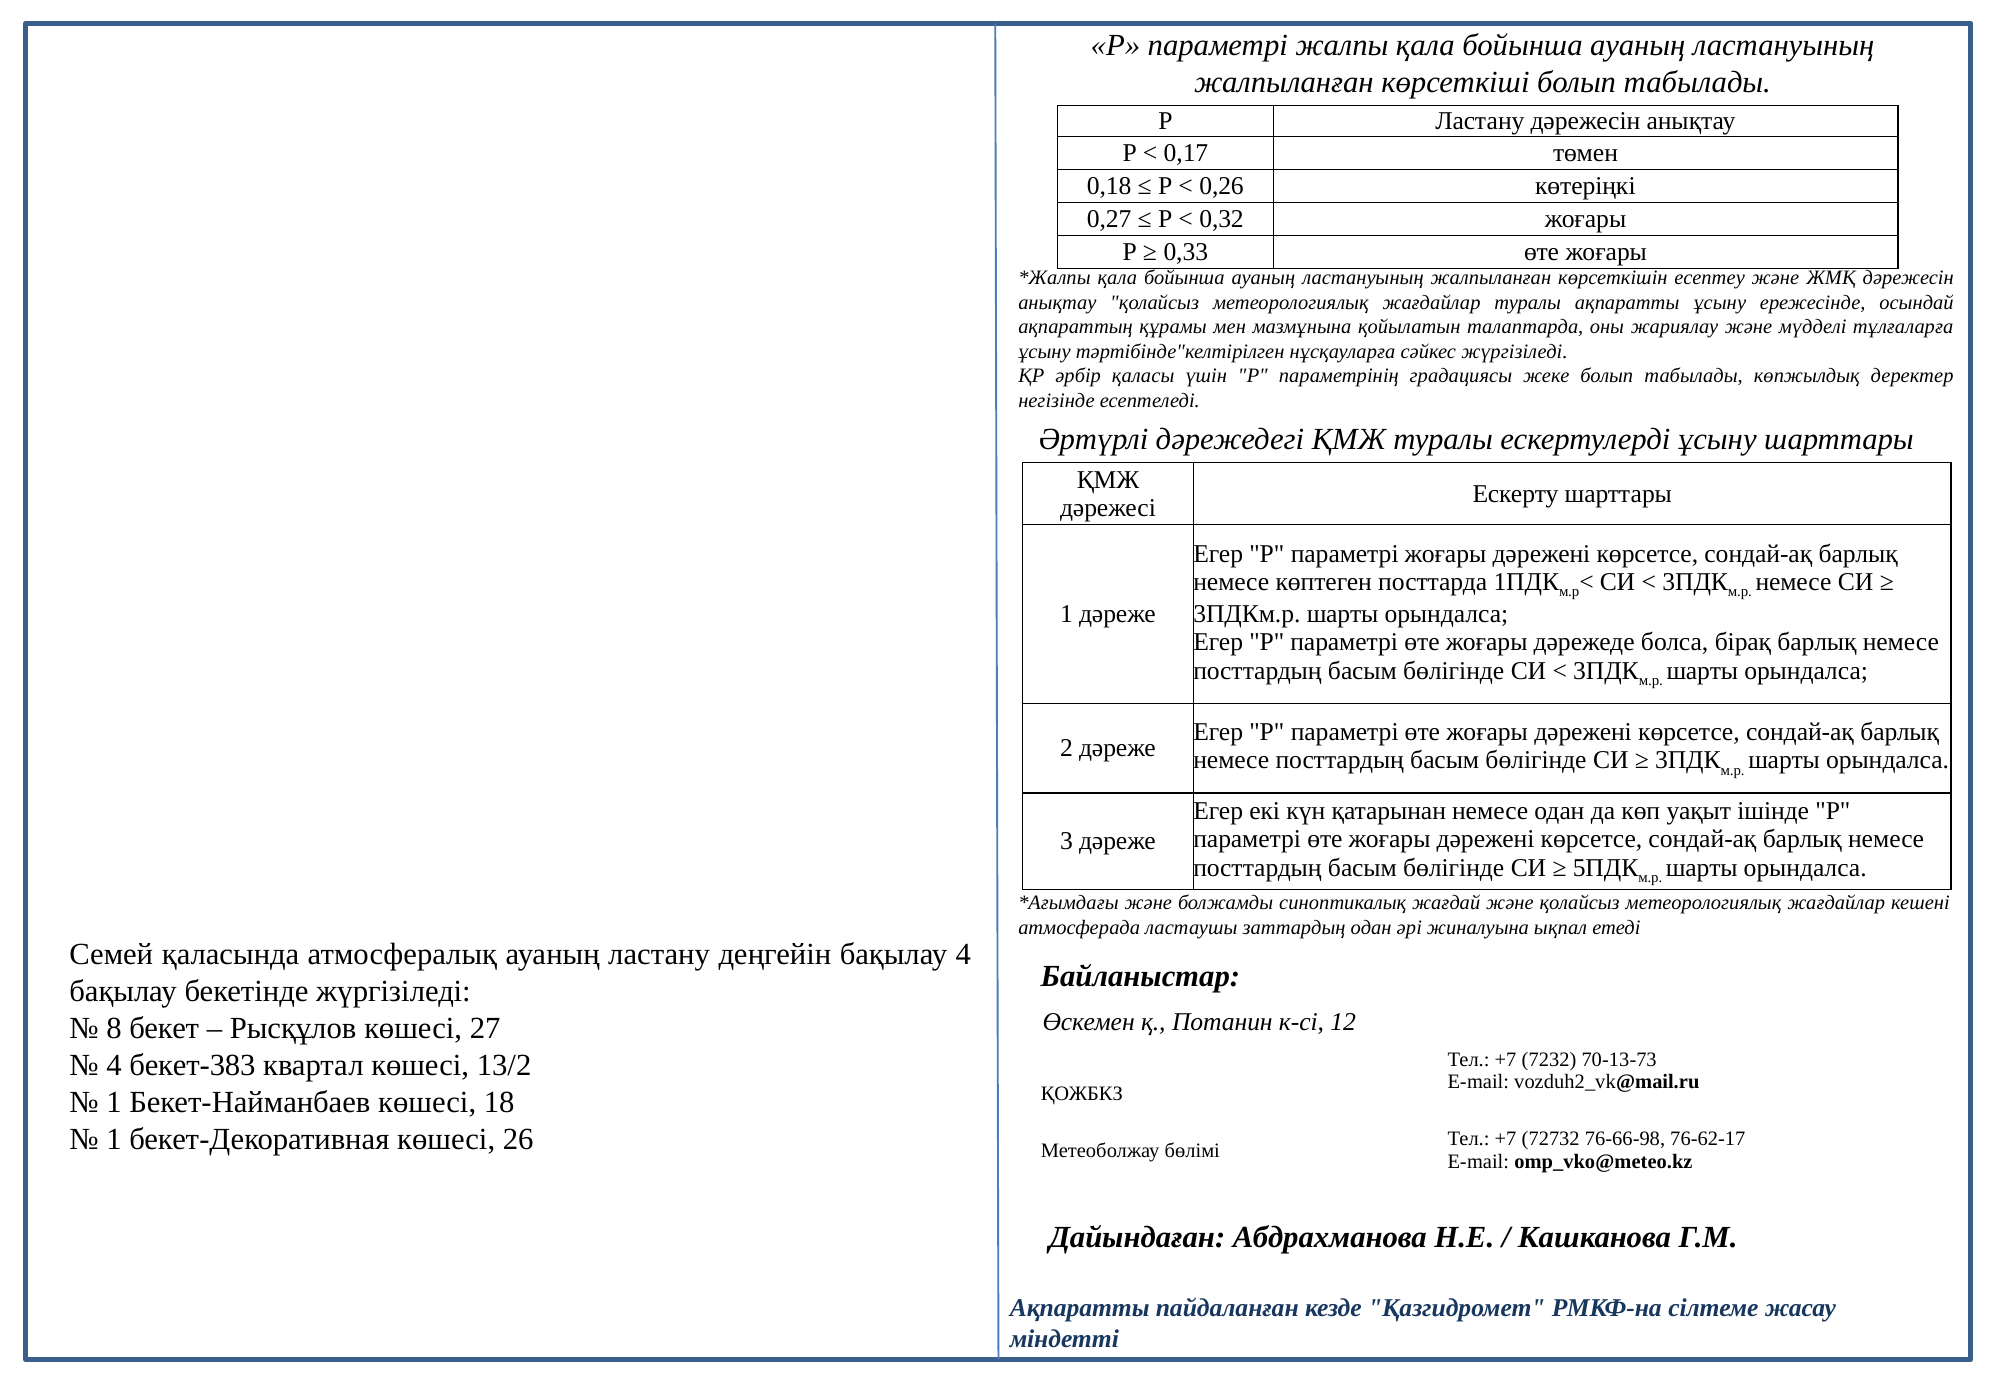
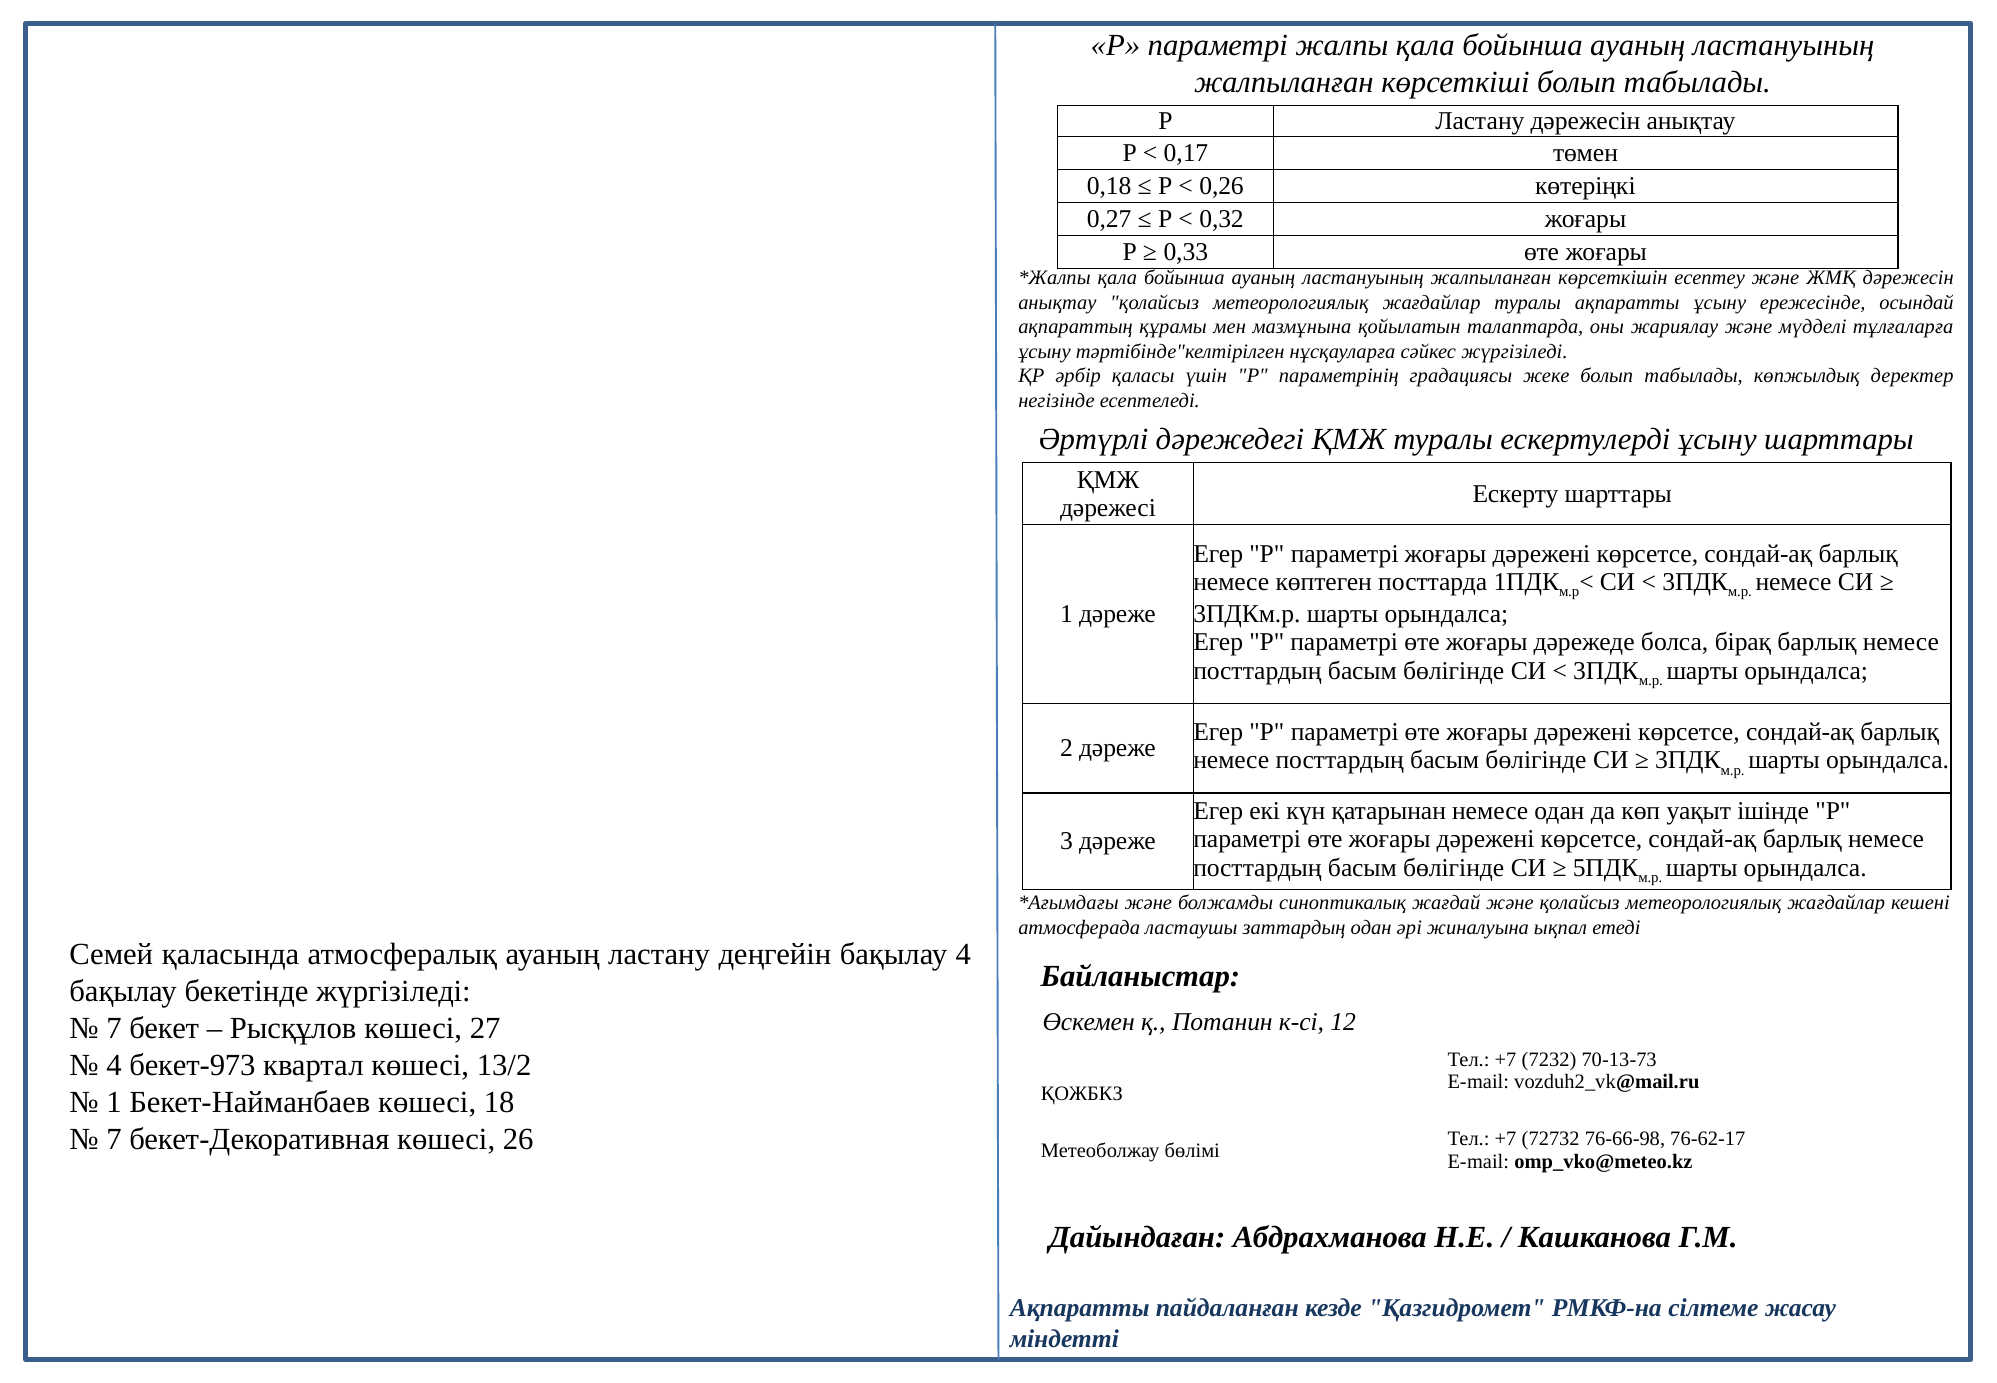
8 at (114, 1028): 8 -> 7
бекет-383: бекет-383 -> бекет-973
1 at (114, 1139): 1 -> 7
